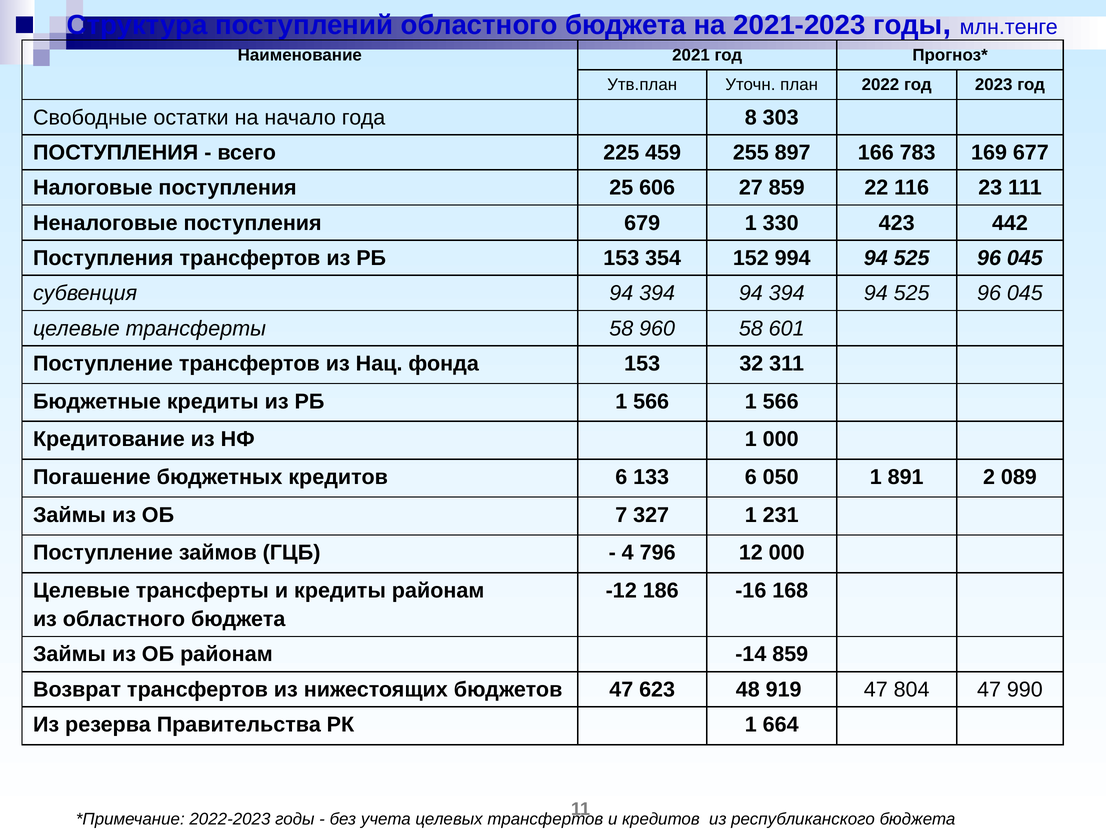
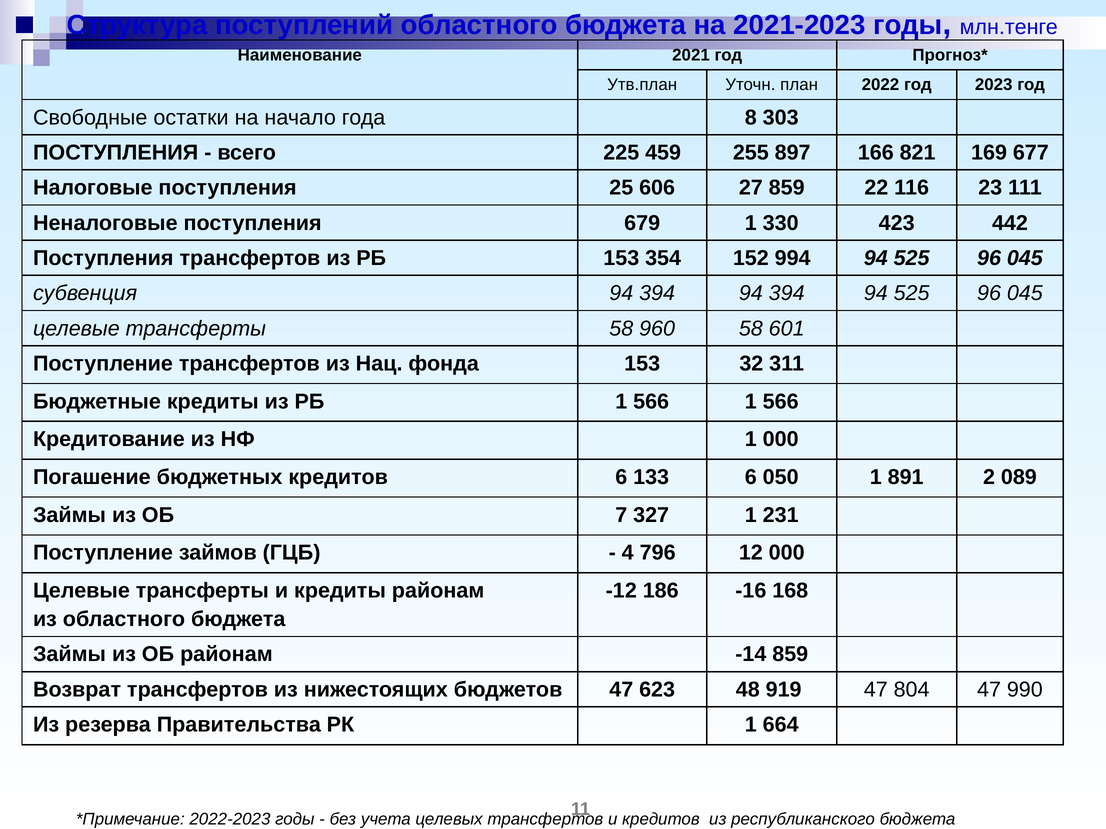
783: 783 -> 821
